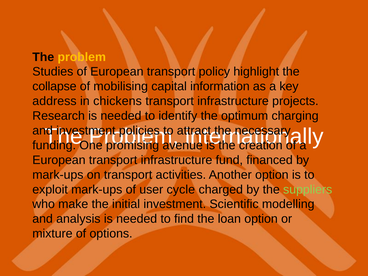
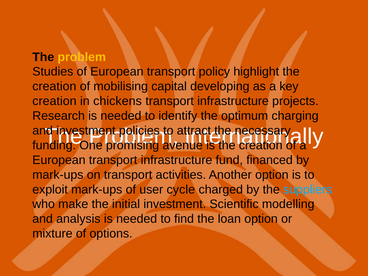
collapse at (54, 86): collapse -> creation
information: information -> developing
address at (54, 101): address -> creation
suppliers colour: light green -> light blue
